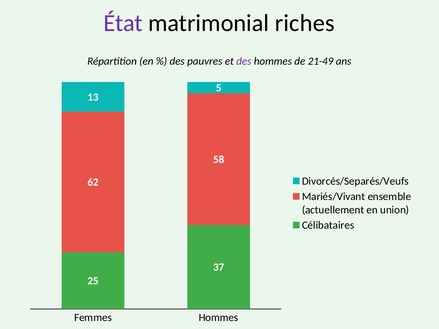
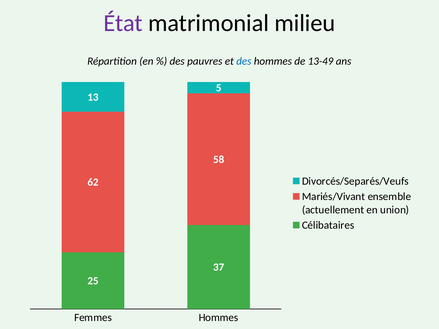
riches: riches -> milieu
des at (244, 61) colour: purple -> blue
21-49: 21-49 -> 13-49
